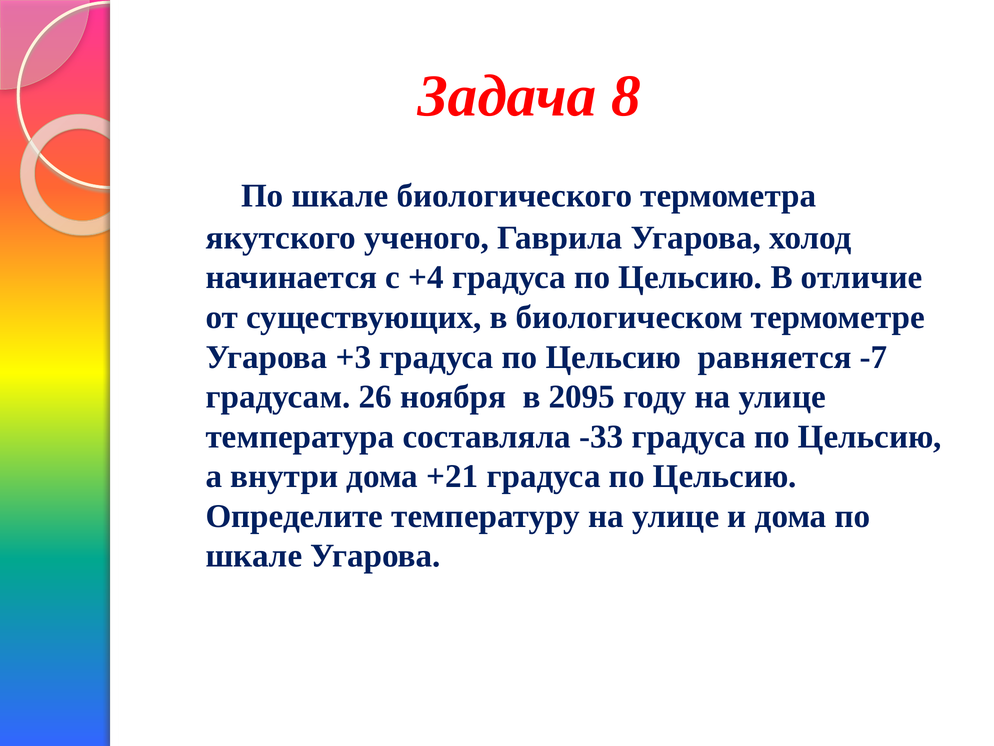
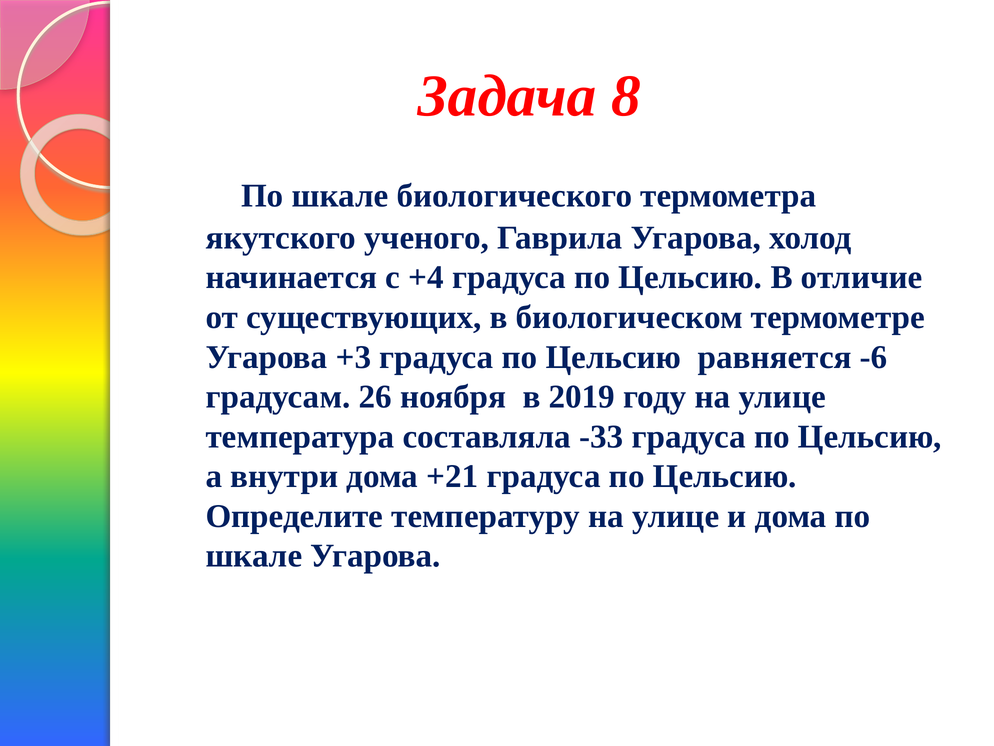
-7: -7 -> -6
2095: 2095 -> 2019
